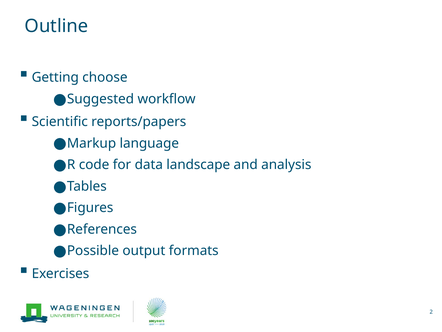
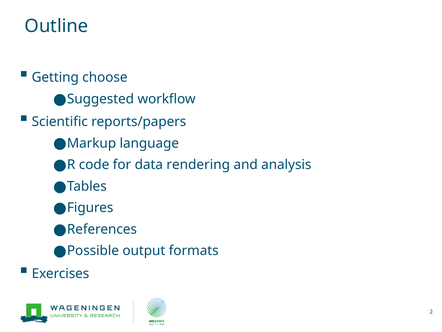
landscape: landscape -> rendering
